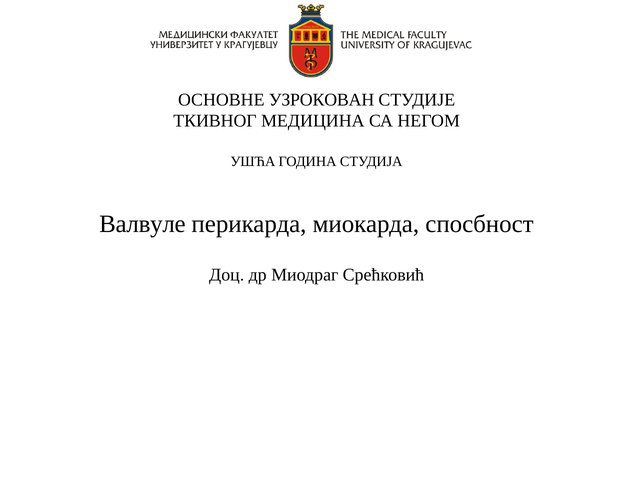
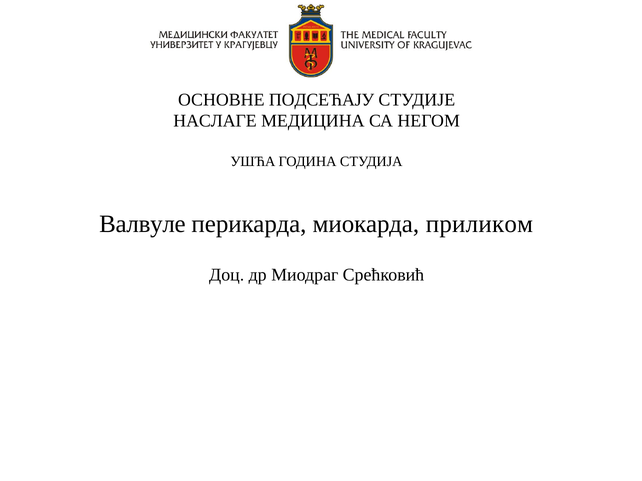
УЗРОКОВАН: УЗРОКОВАН -> ПОДСЕЋАЈУ
ТКИВНОГ: ТКИВНОГ -> НАСЛАГЕ
спосбност: спосбност -> приликом
